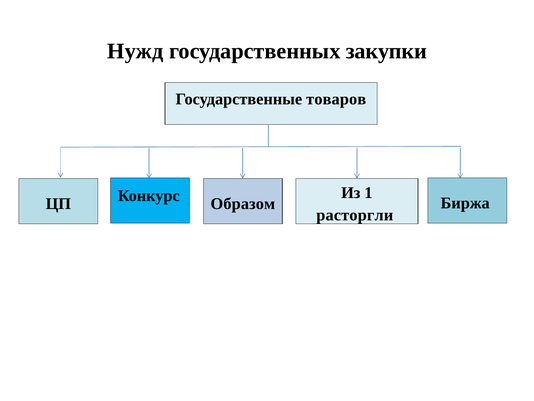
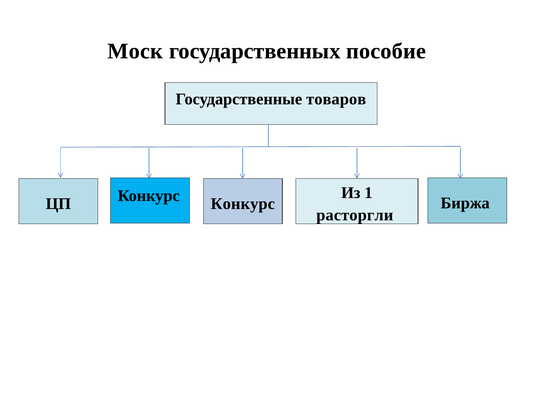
Нужд: Нужд -> Моск
закупки: закупки -> пособие
Конкурс Образом: Образом -> Конкурс
